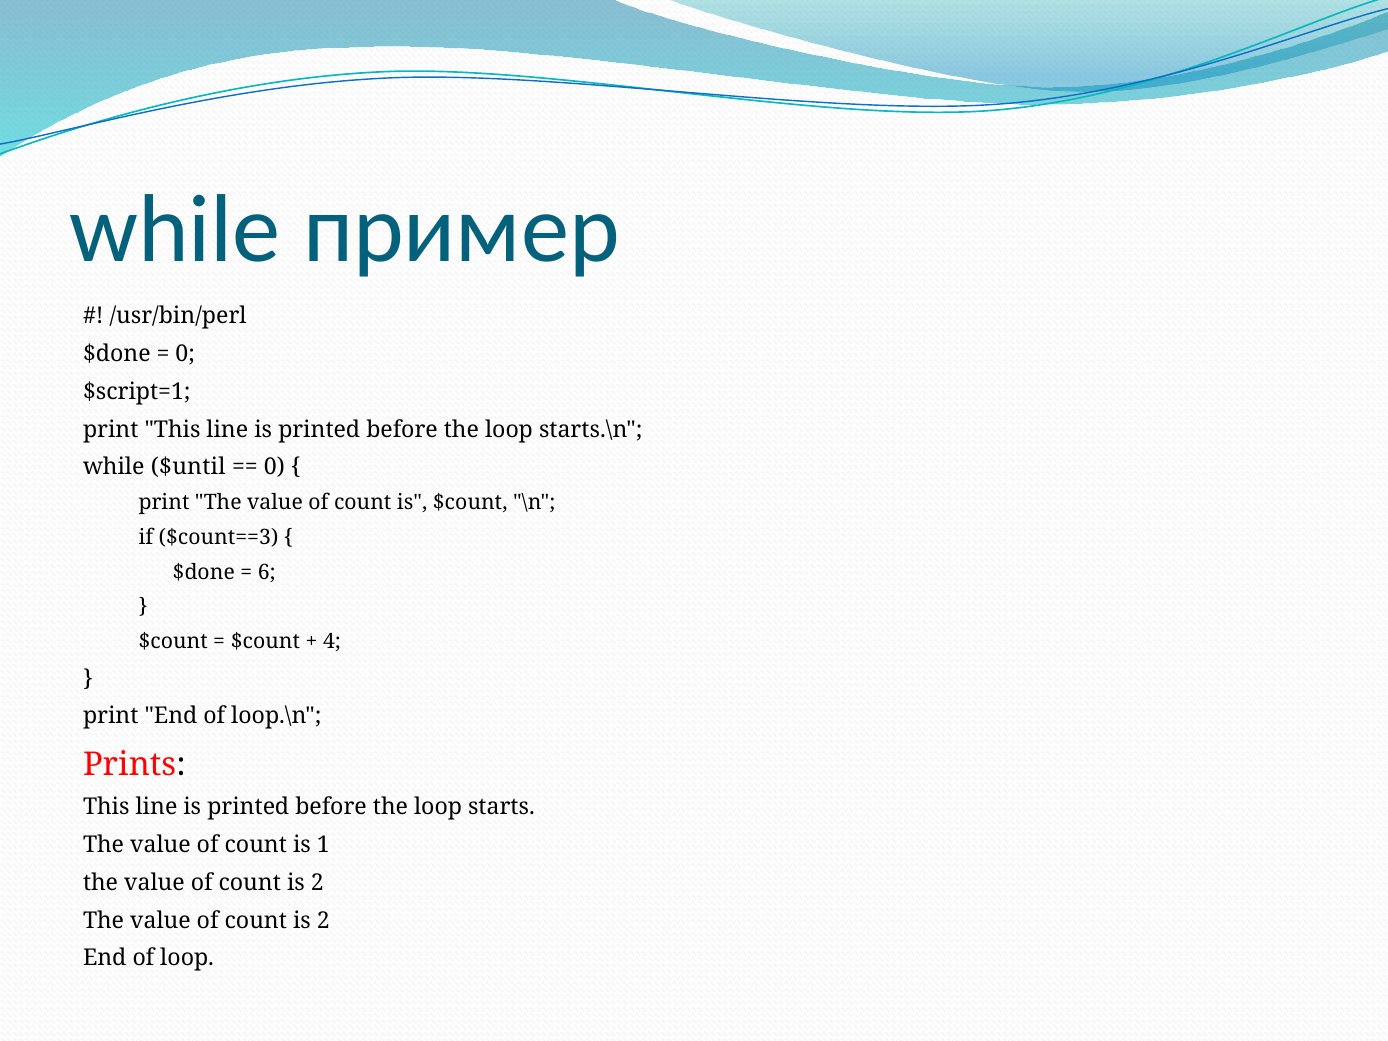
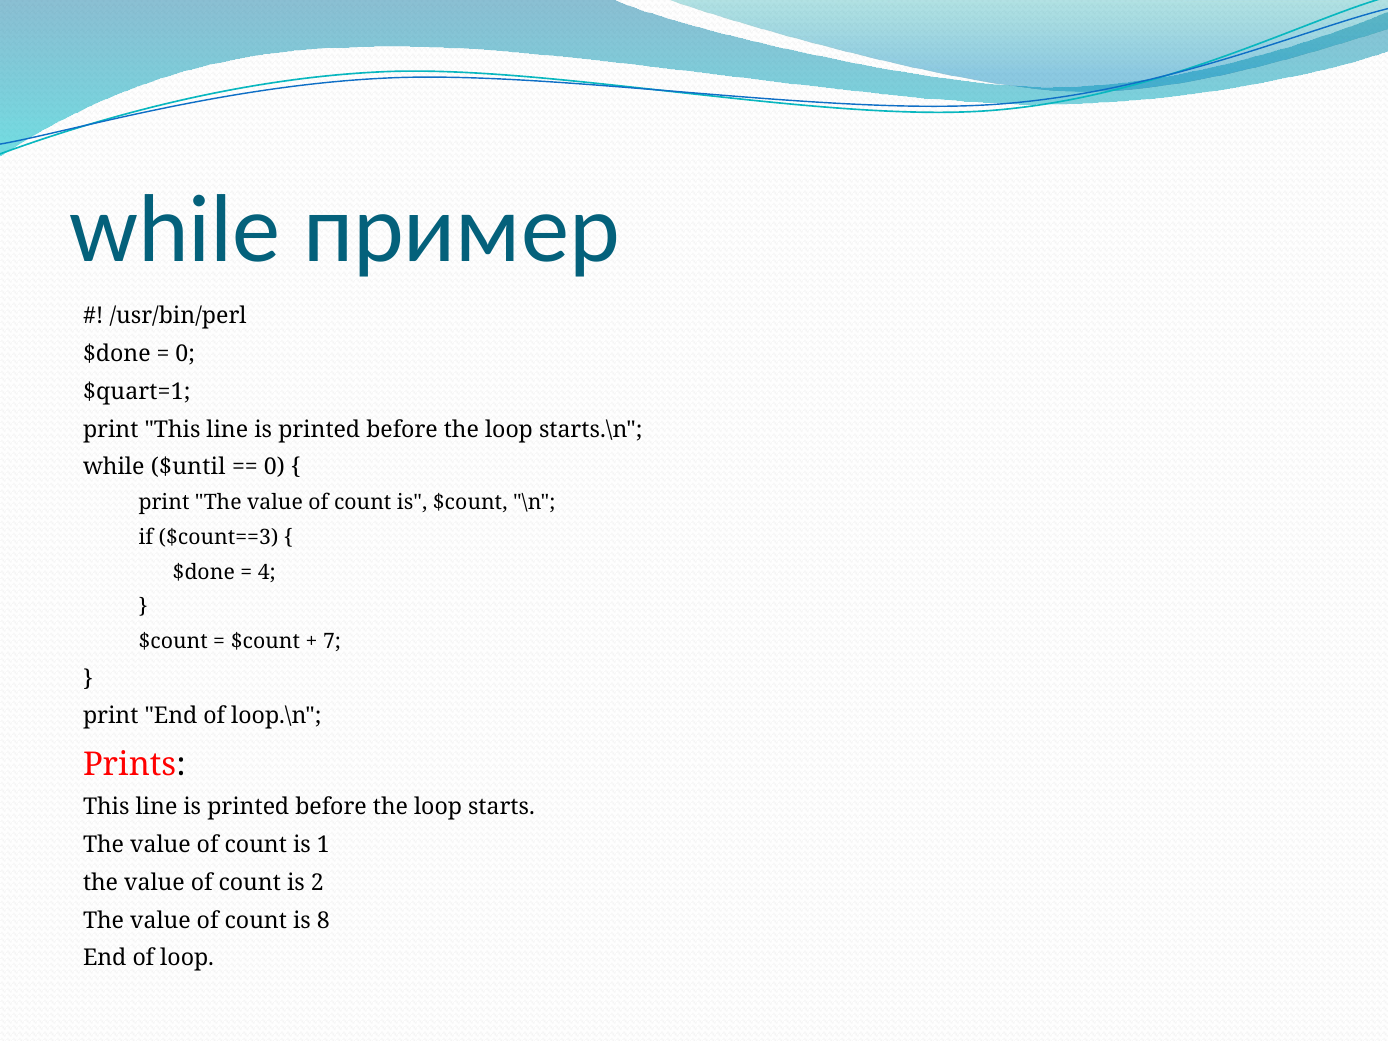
$script=1: $script=1 -> $quart=1
6: 6 -> 4
4: 4 -> 7
2 at (323, 920): 2 -> 8
